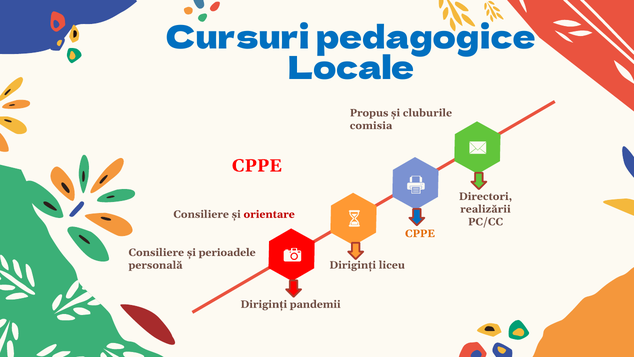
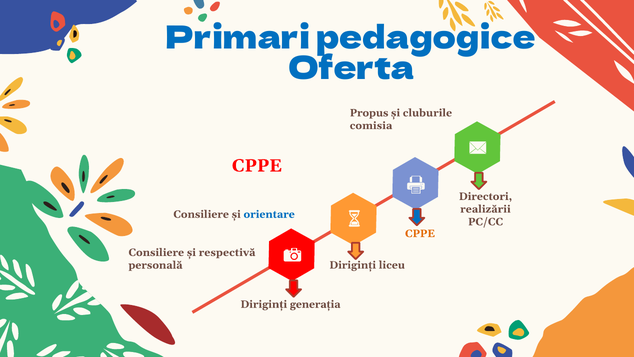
Cursuri: Cursuri -> Primari
Locale: Locale -> Oferta
orientare colour: red -> blue
perioadele: perioadele -> respectivă
pandemii: pandemii -> generația
